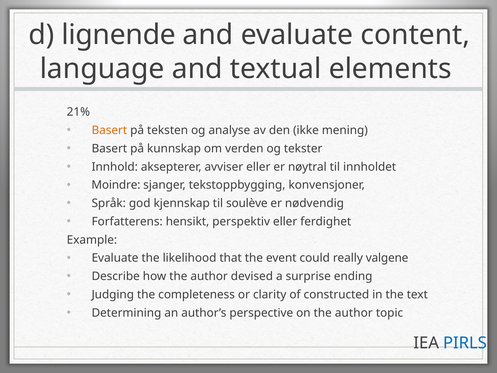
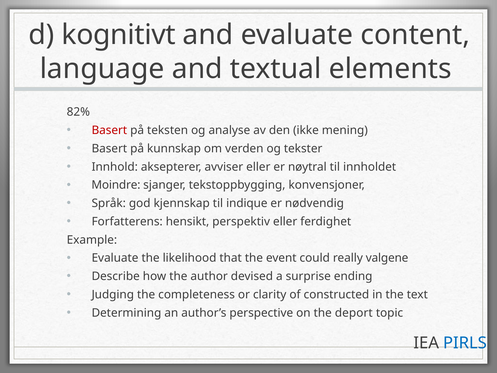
lignende: lignende -> kognitivt
21%: 21% -> 82%
Basert at (109, 130) colour: orange -> red
soulève: soulève -> indique
on the author: author -> deport
